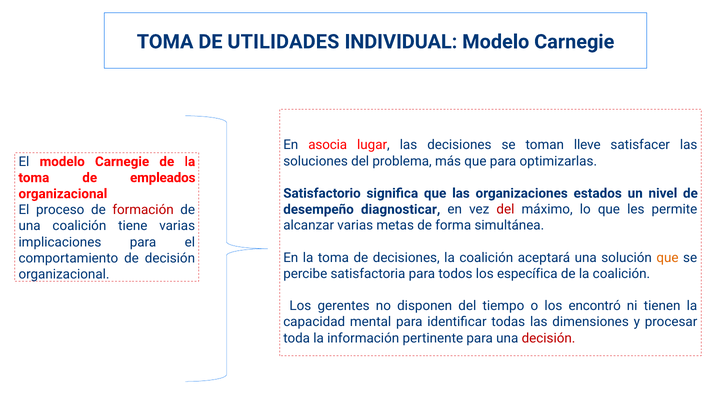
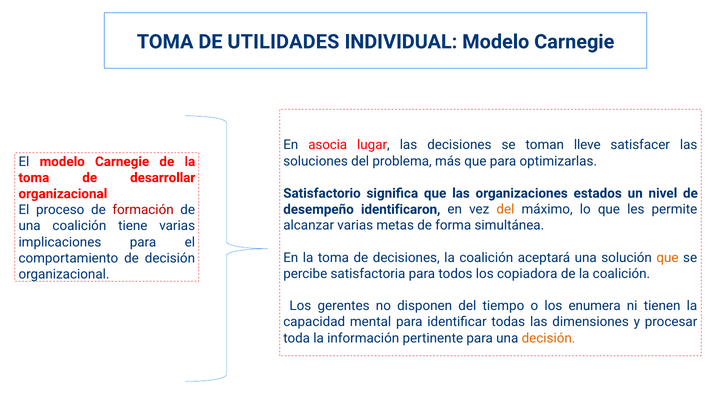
empleados: empleados -> desarrollar
diagnosticar: diagnosticar -> identificaron
del at (505, 210) colour: red -> orange
específica: específica -> copiadora
encontró: encontró -> enumera
decisión at (549, 339) colour: red -> orange
